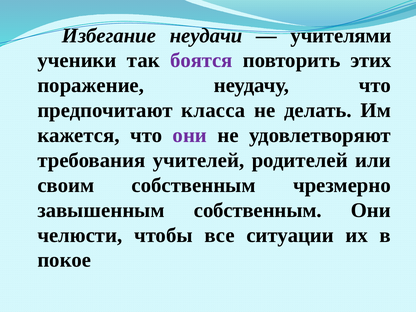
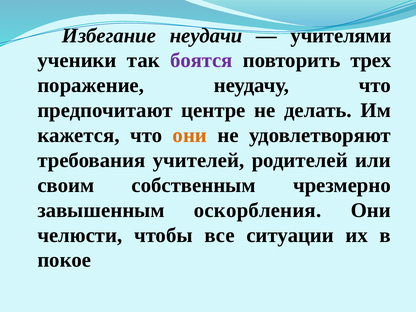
этих: этих -> трех
класса: класса -> центре
они at (190, 135) colour: purple -> orange
завышенным собственным: собственным -> оскорбления
